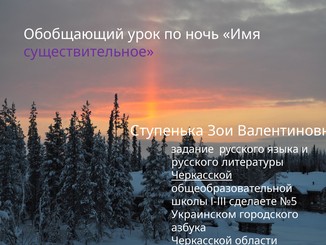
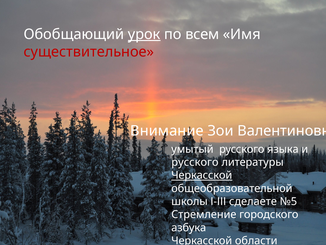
урок underline: none -> present
ночь: ночь -> всем
существительное colour: purple -> red
Ступенька: Ступенька -> Внимание
задание: задание -> умытый
Украинском: Украинском -> Стремление
